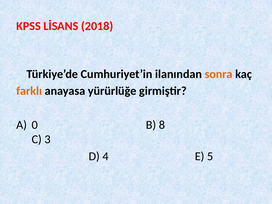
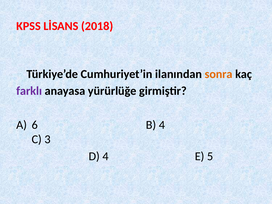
farklı colour: orange -> purple
0: 0 -> 6
B 8: 8 -> 4
